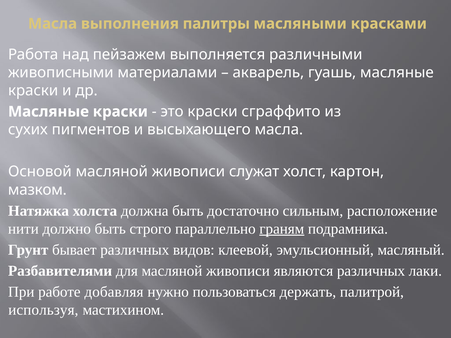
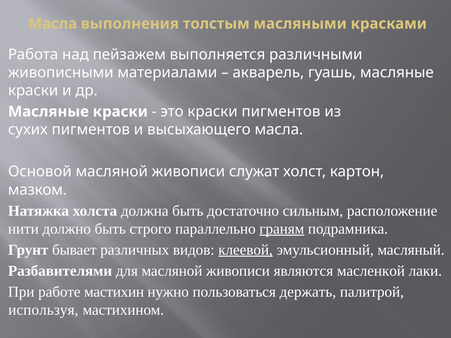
палитры: палитры -> толстым
краски сграффито: сграффито -> пигментов
клеевой underline: none -> present
являются различных: различных -> масленкой
добавляя: добавляя -> мастихин
